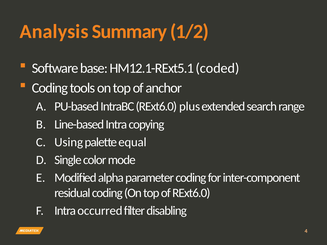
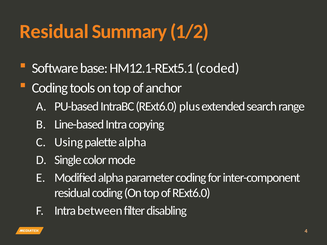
Analysis at (54, 32): Analysis -> Residual
palette equal: equal -> alpha
occurred: occurred -> between
